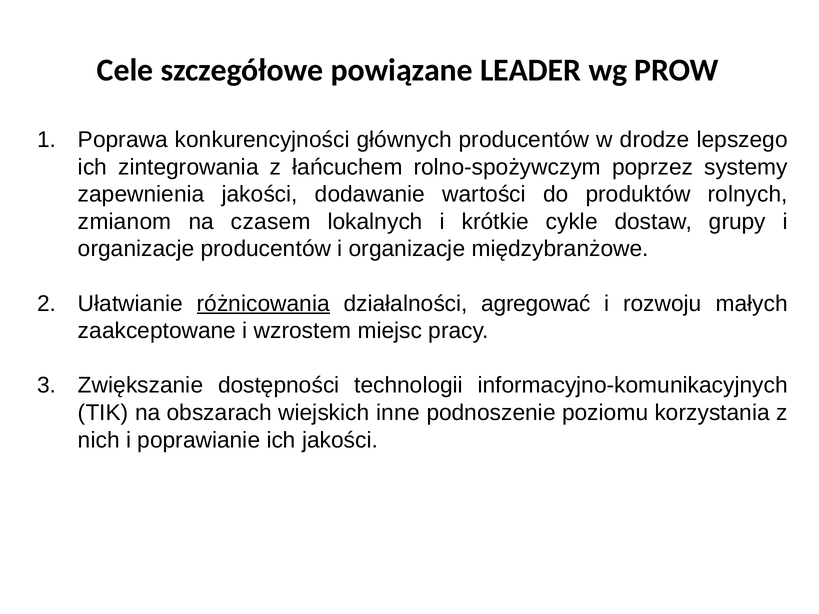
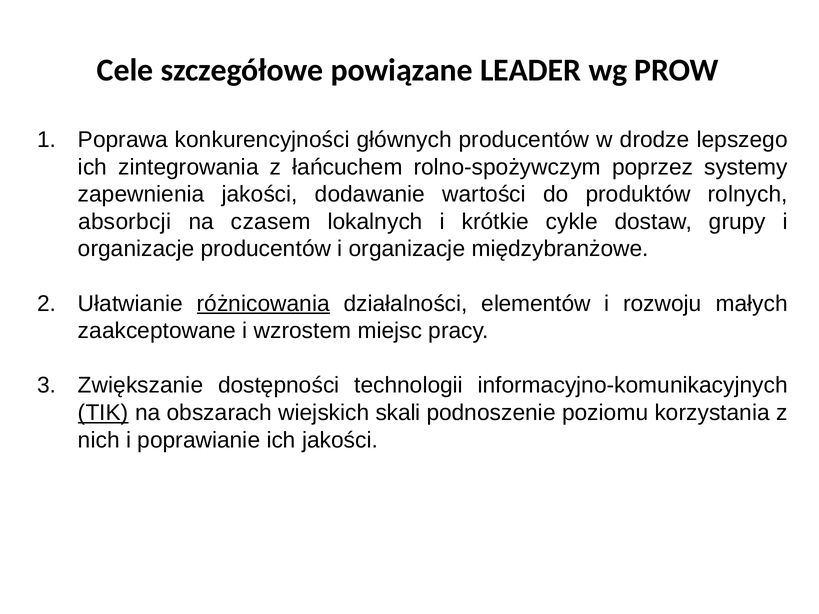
zmianom: zmianom -> absorbcji
agregować: agregować -> elementów
TIK underline: none -> present
inne: inne -> skali
